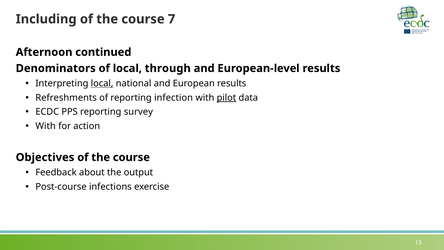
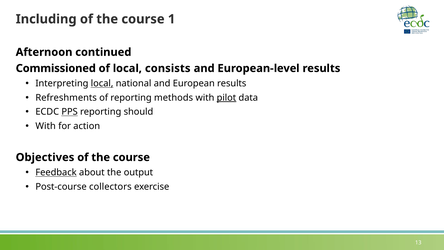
7: 7 -> 1
Denominators: Denominators -> Commissioned
through: through -> consists
infection: infection -> methods
PPS underline: none -> present
survey: survey -> should
Feedback underline: none -> present
infections: infections -> collectors
